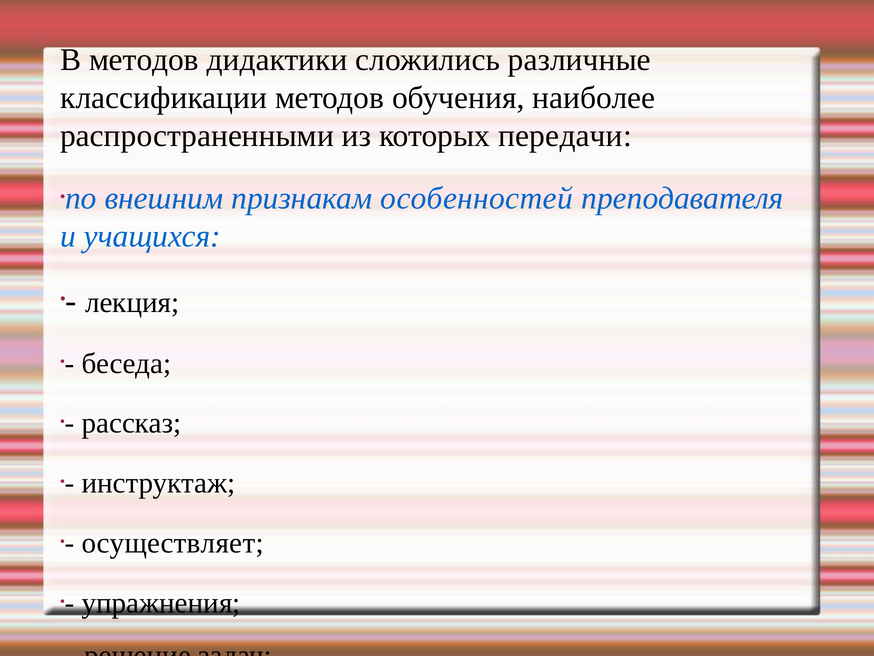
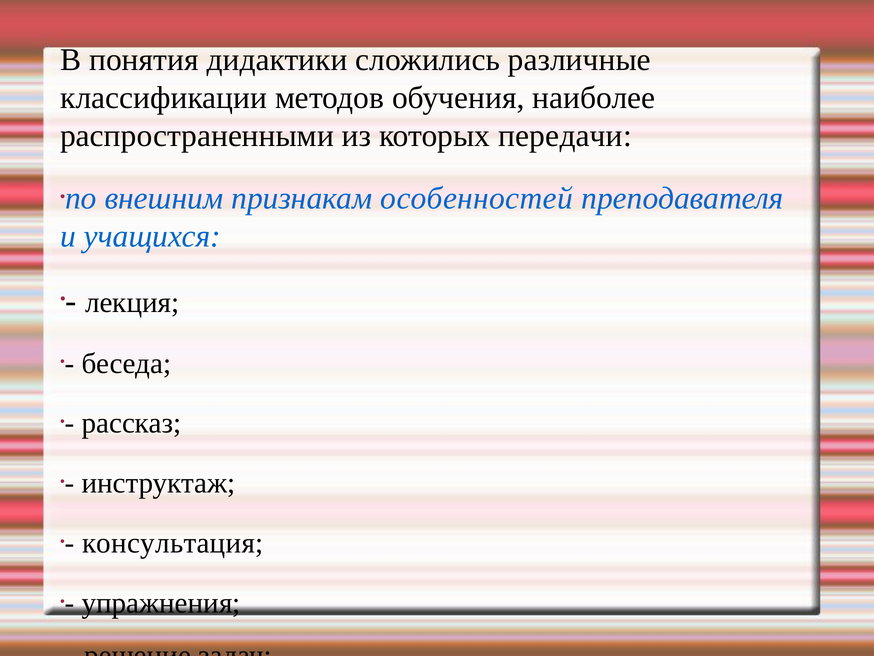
В методов: методов -> понятия
осуществляет: осуществляет -> консультация
